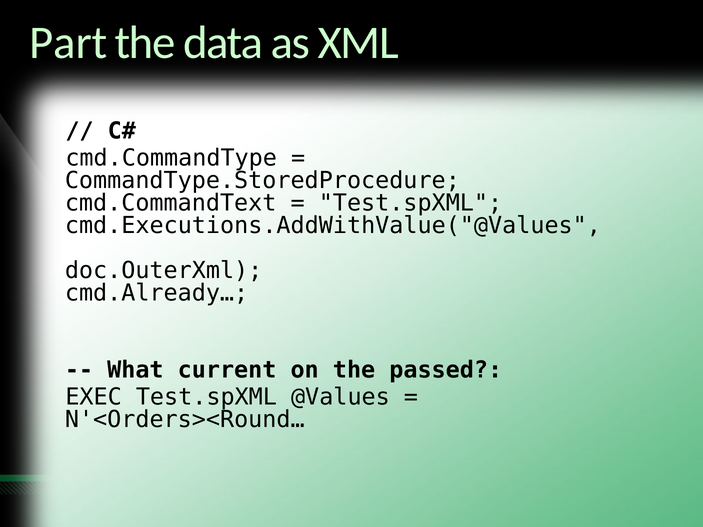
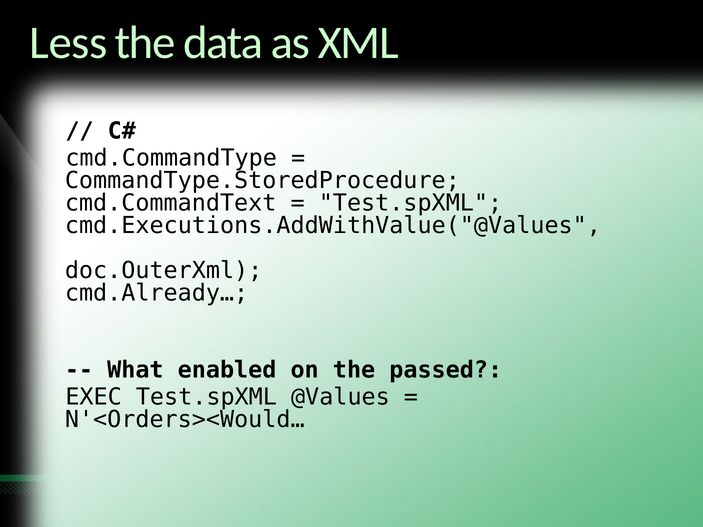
Part: Part -> Less
current: current -> enabled
N'<Orders><Round…: N'<Orders><Round… -> N'<Orders><Would…
